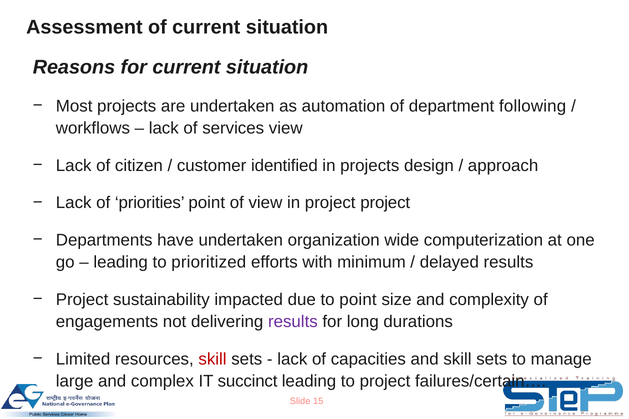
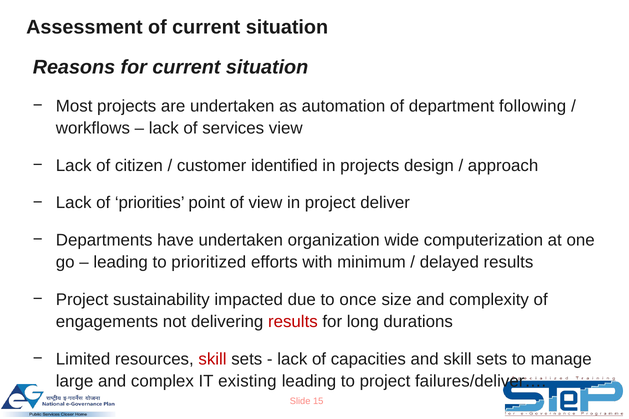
project project: project -> deliver
to point: point -> once
results at (293, 322) colour: purple -> red
succinct: succinct -> existing
failures/certain…: failures/certain… -> failures/deliver…
